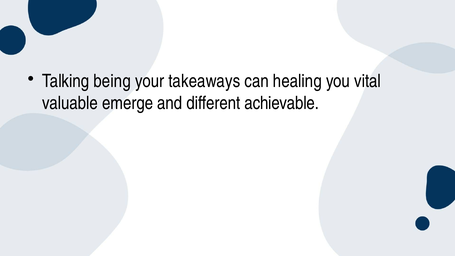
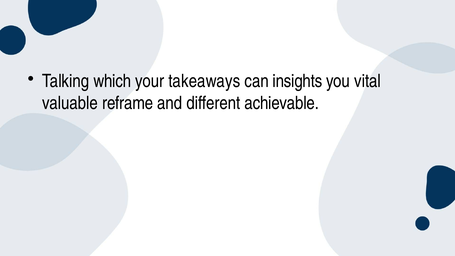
being: being -> which
healing: healing -> insights
emerge: emerge -> reframe
